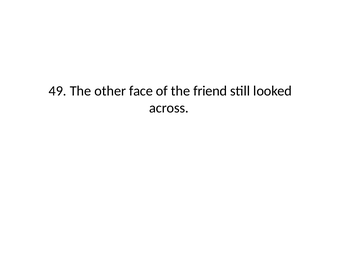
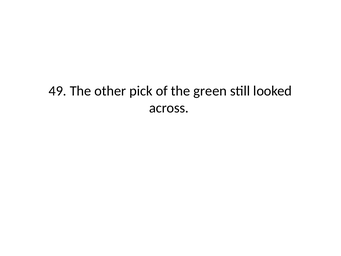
face: face -> pick
friend: friend -> green
